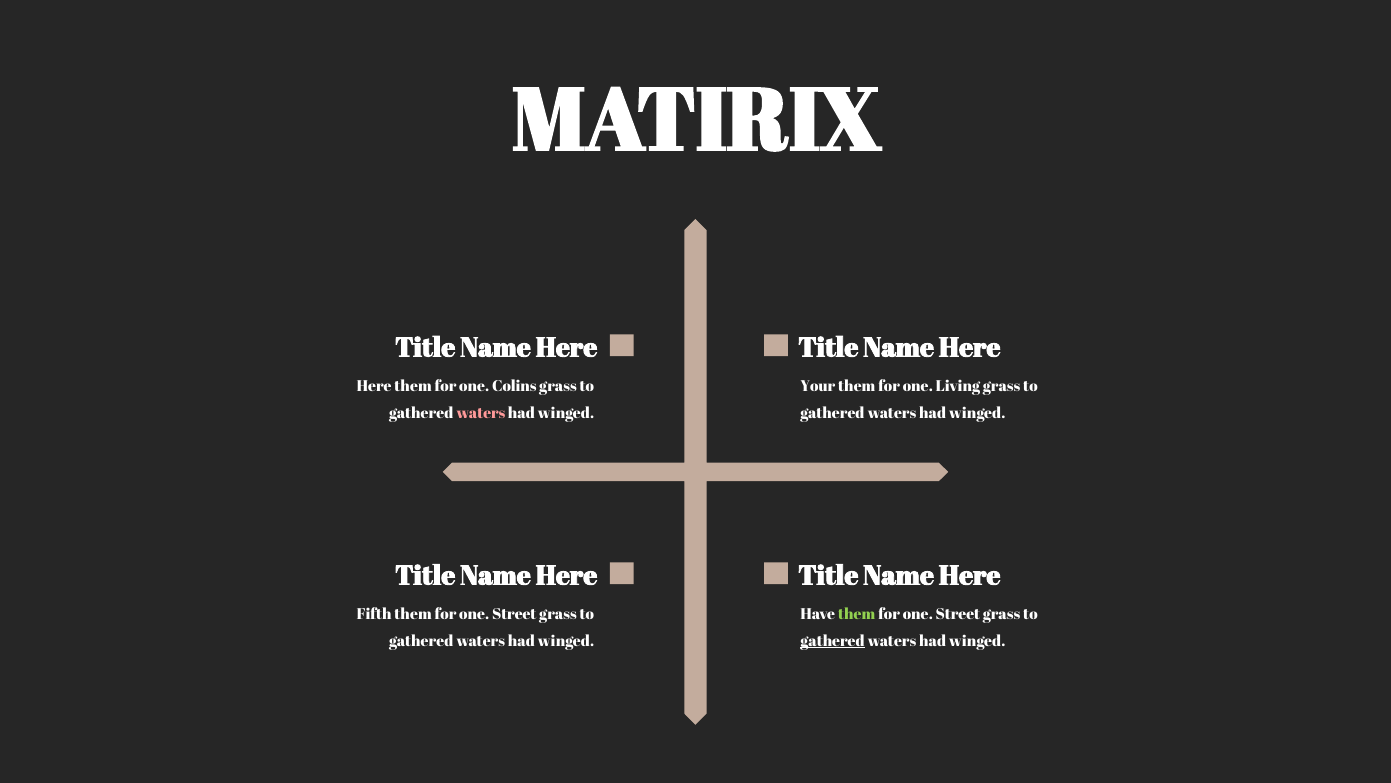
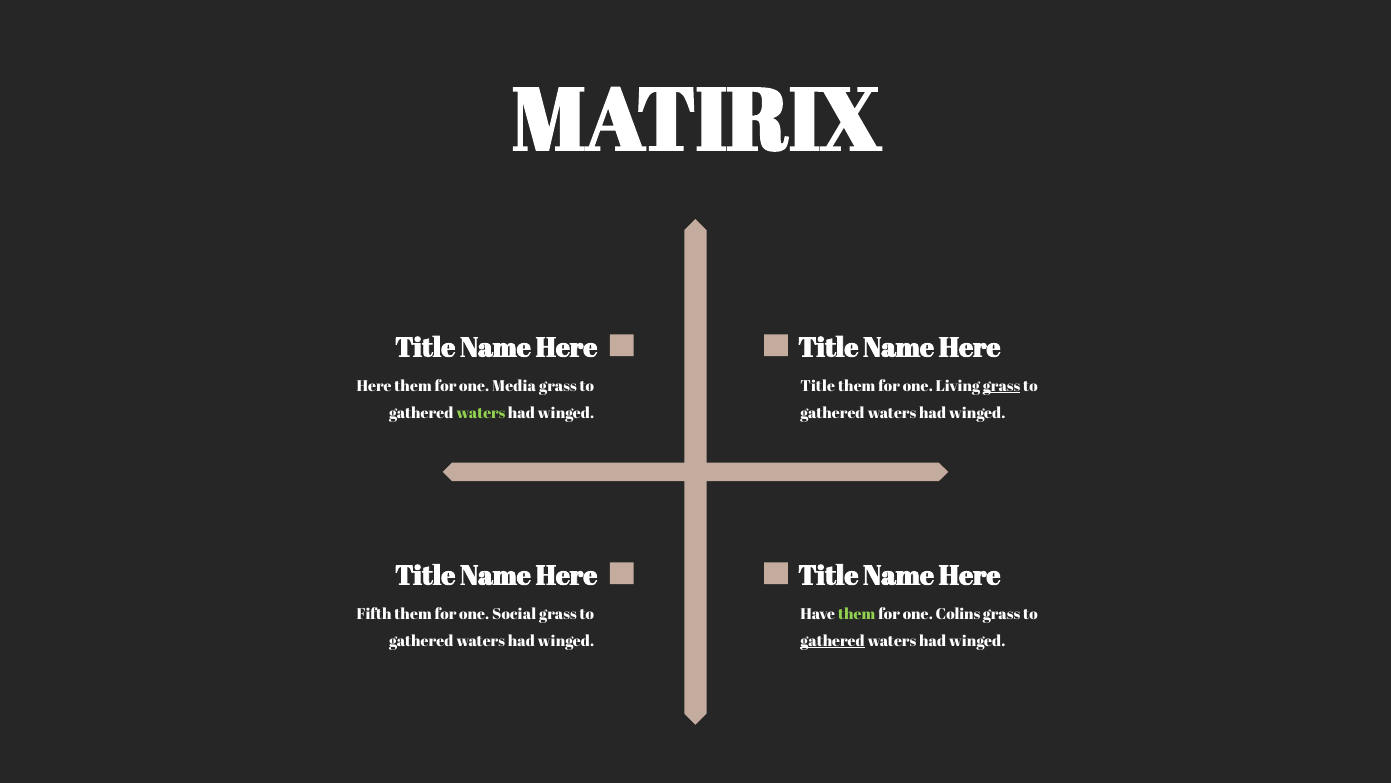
Colins: Colins -> Media
Your at (818, 386): Your -> Title
grass at (1002, 386) underline: none -> present
waters at (481, 413) colour: pink -> light green
Street at (514, 614): Street -> Social
Street at (958, 614): Street -> Colins
